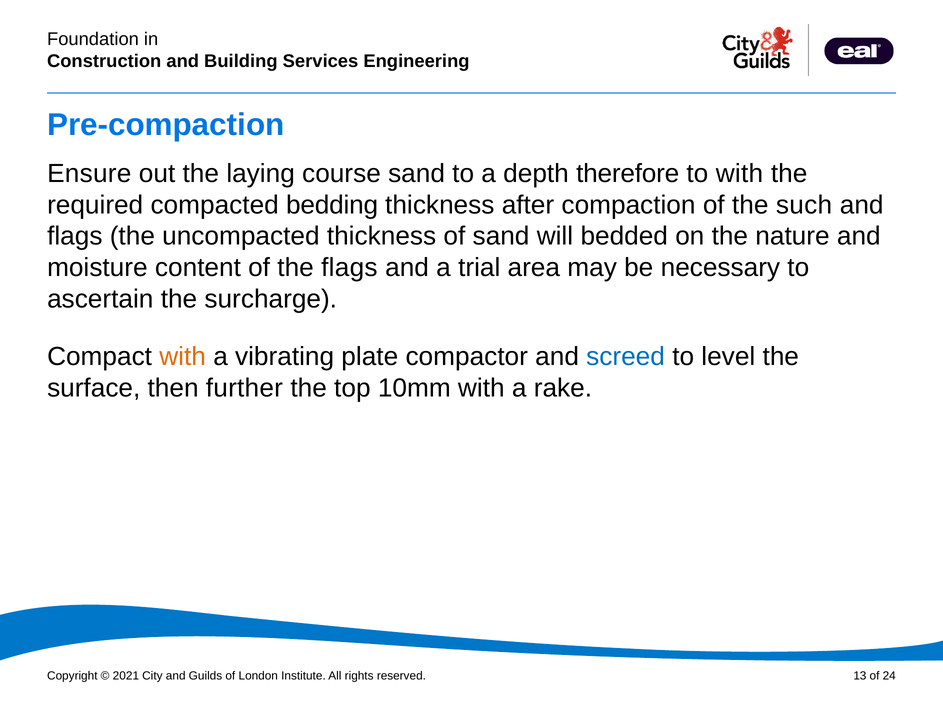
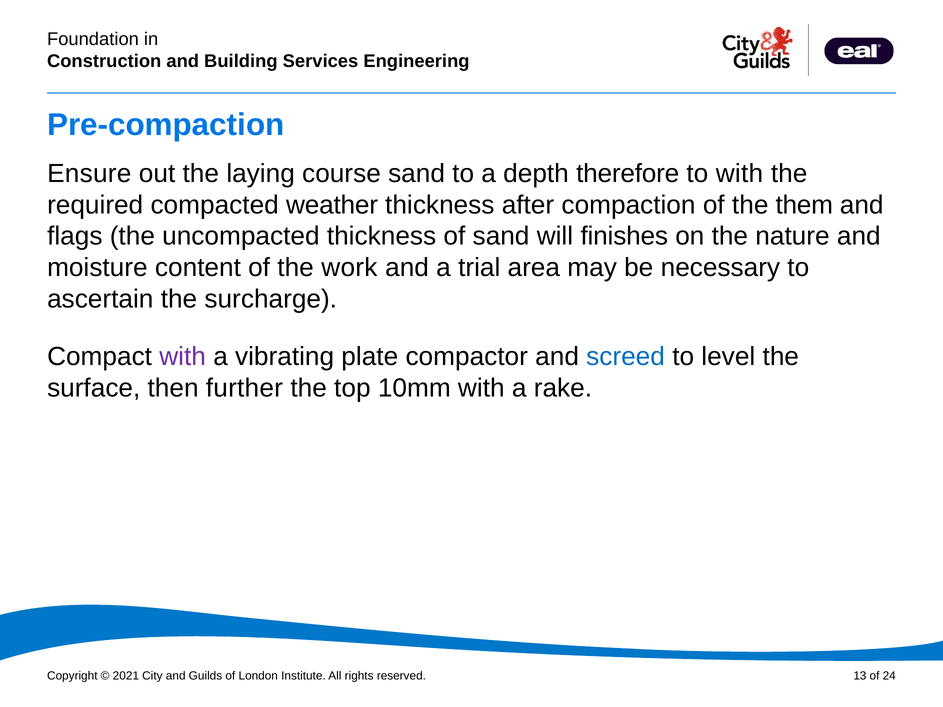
bedding: bedding -> weather
such: such -> them
bedded: bedded -> finishes
the flags: flags -> work
with at (183, 357) colour: orange -> purple
